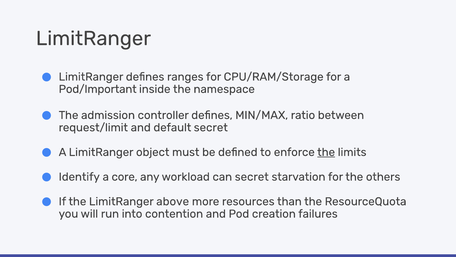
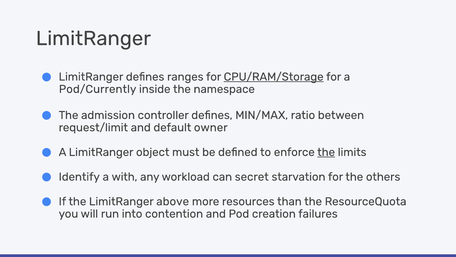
CPU/RAM/Storage underline: none -> present
Pod/Important: Pod/Important -> Pod/Currently
default secret: secret -> owner
core: core -> with
